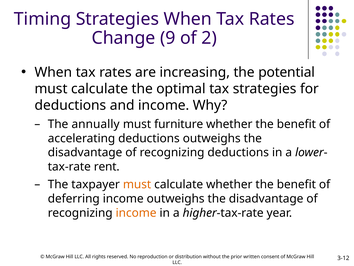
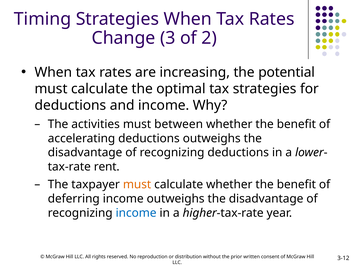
9: 9 -> 3
annually: annually -> activities
furniture: furniture -> between
income at (136, 212) colour: orange -> blue
